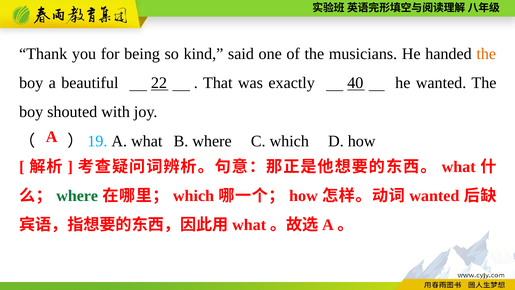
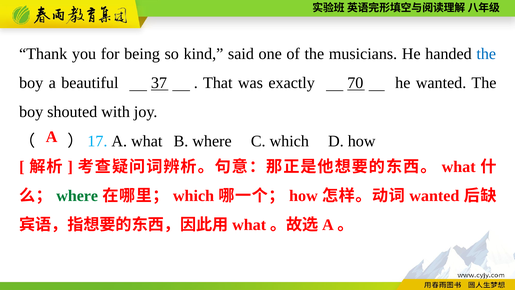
the at (486, 54) colour: orange -> blue
22: 22 -> 37
40: 40 -> 70
19: 19 -> 17
